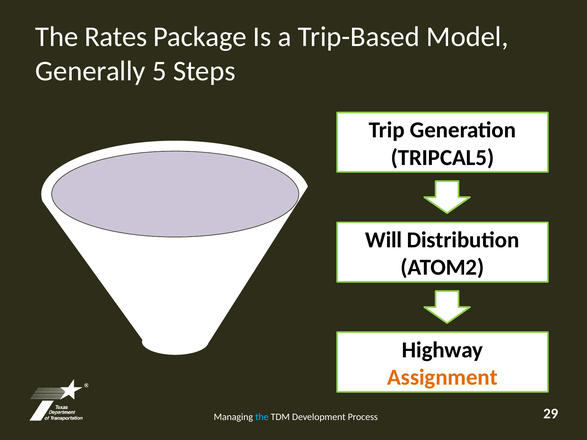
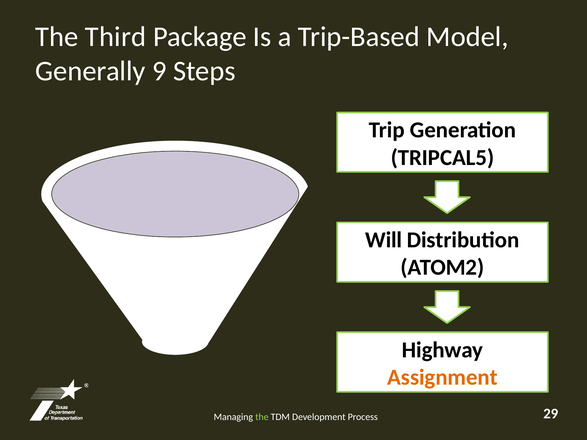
Rates: Rates -> Third
5: 5 -> 9
the at (262, 417) colour: light blue -> light green
